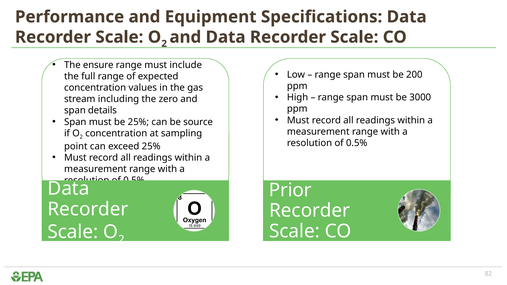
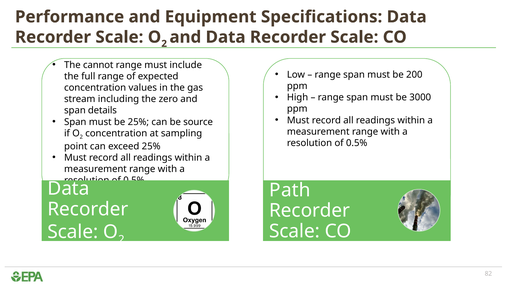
ensure: ensure -> cannot
Prior: Prior -> Path
